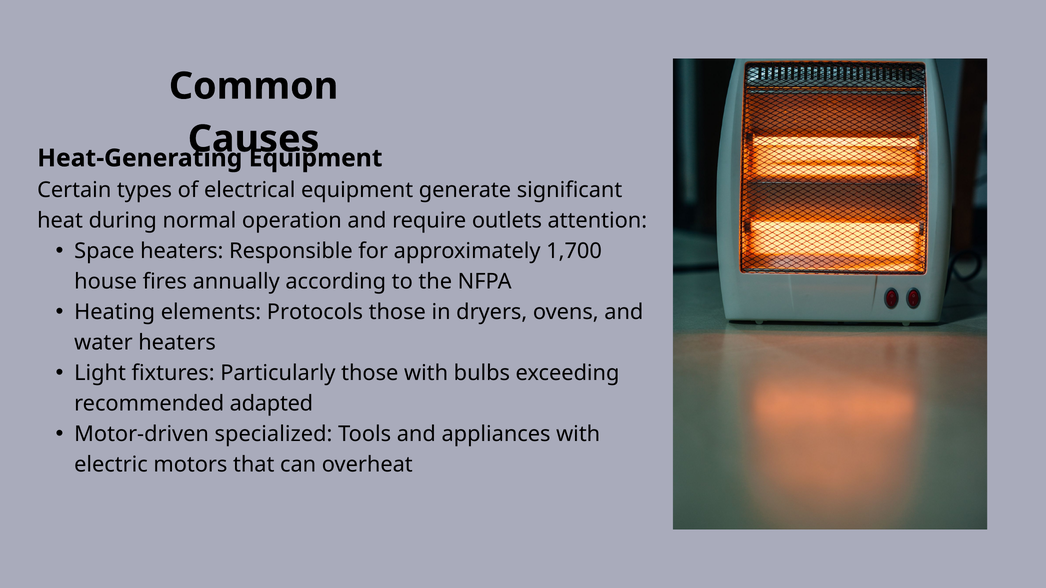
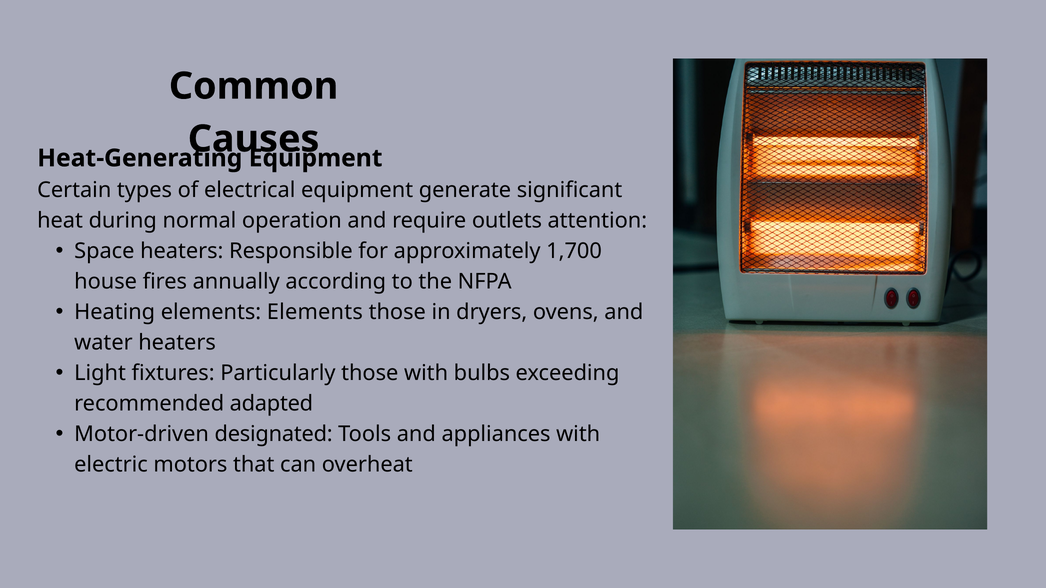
elements Protocols: Protocols -> Elements
specialized: specialized -> designated
